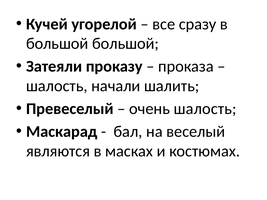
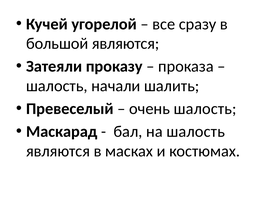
большой большой: большой -> являются
на веселый: веселый -> шалость
